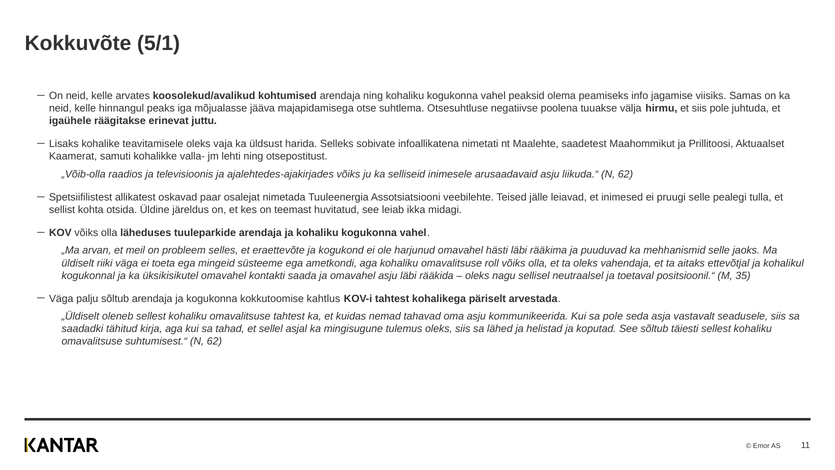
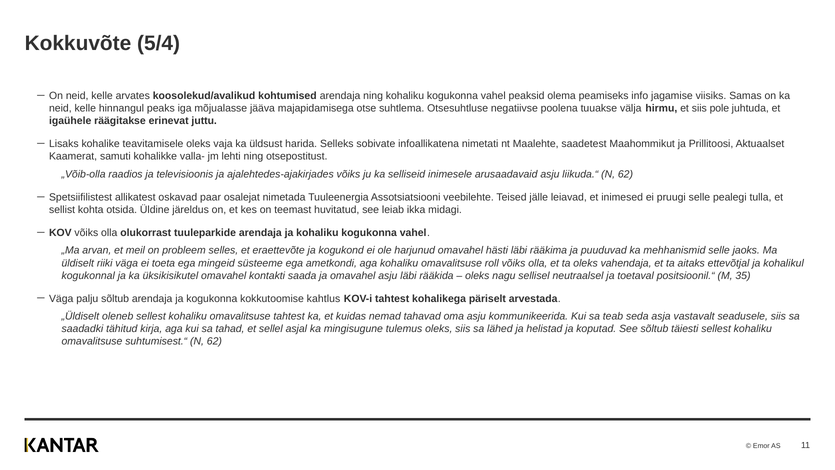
5/1: 5/1 -> 5/4
läheduses: läheduses -> olukorrast
sa pole: pole -> teab
